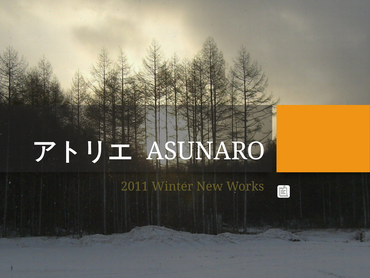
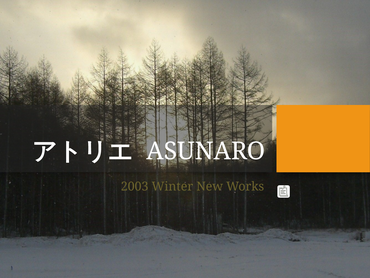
2011: 2011 -> 2003
